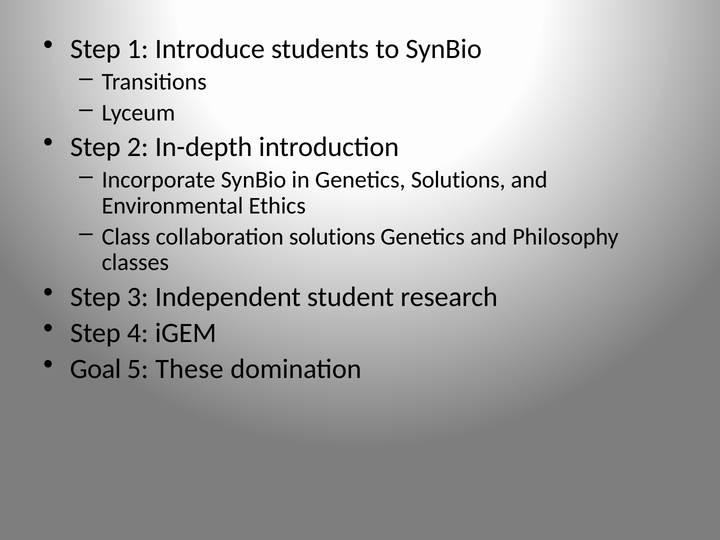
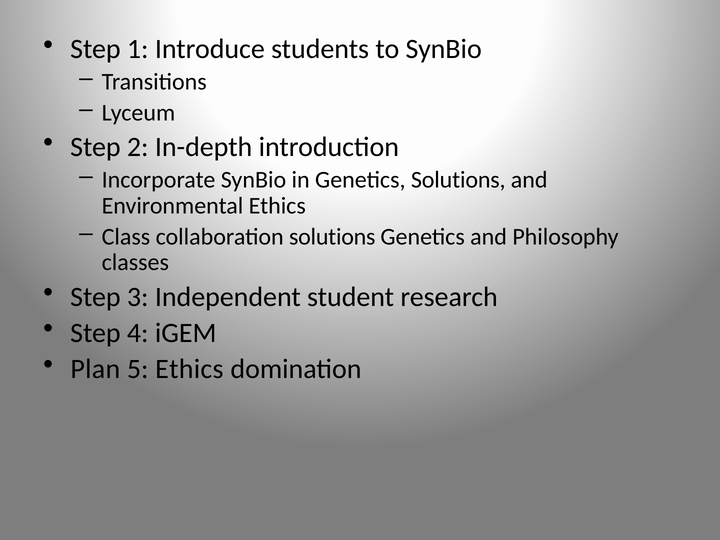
Goal: Goal -> Plan
5 These: These -> Ethics
